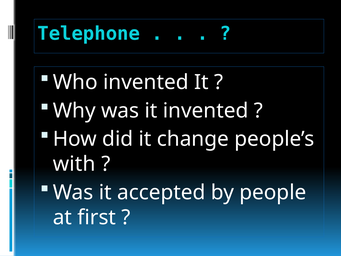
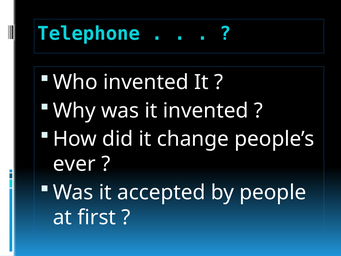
with: with -> ever
